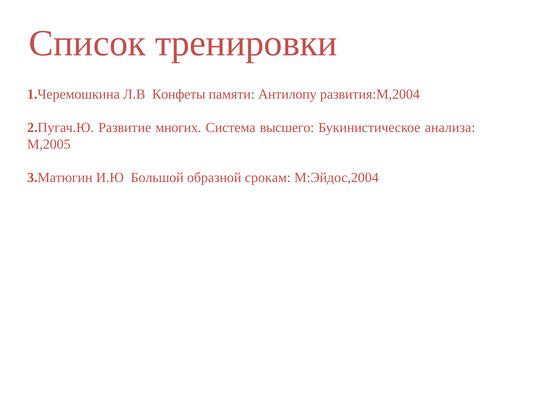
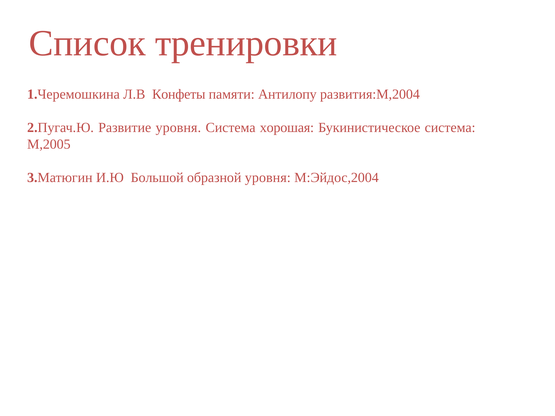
Развитие многих: многих -> уровня
высшего: высшего -> хорошая
Букинистическое анализа: анализа -> система
образной срокам: срокам -> уровня
